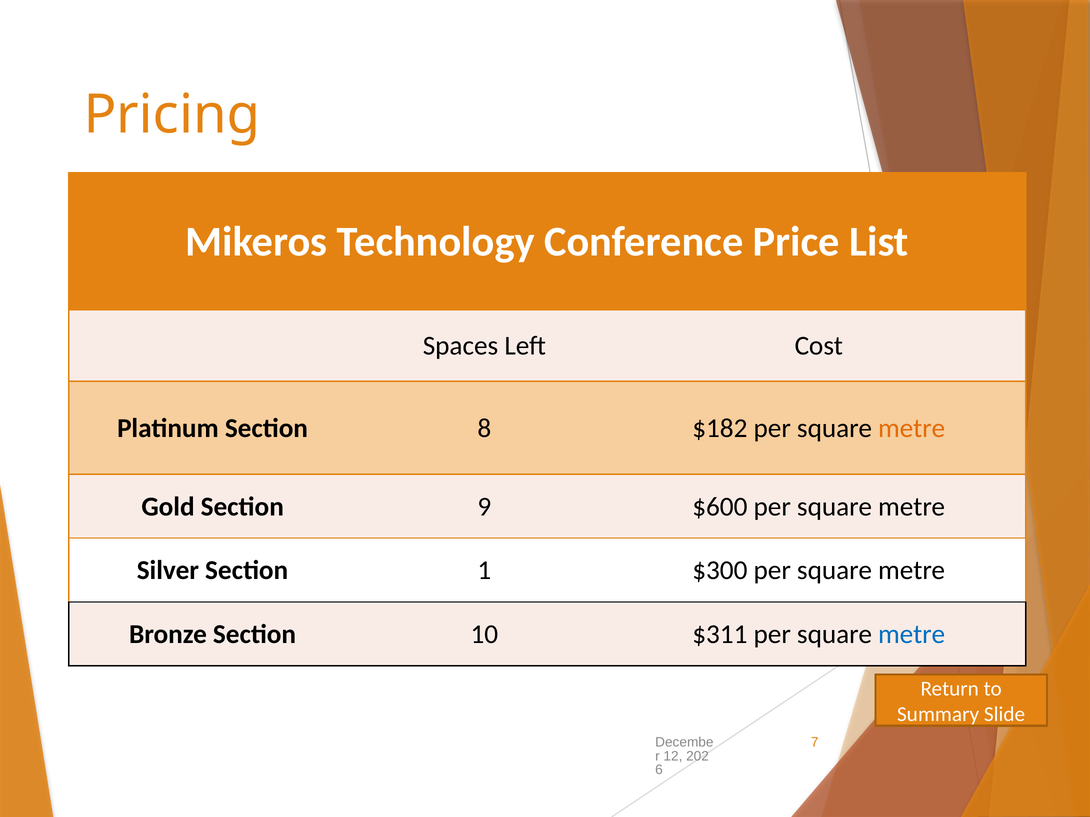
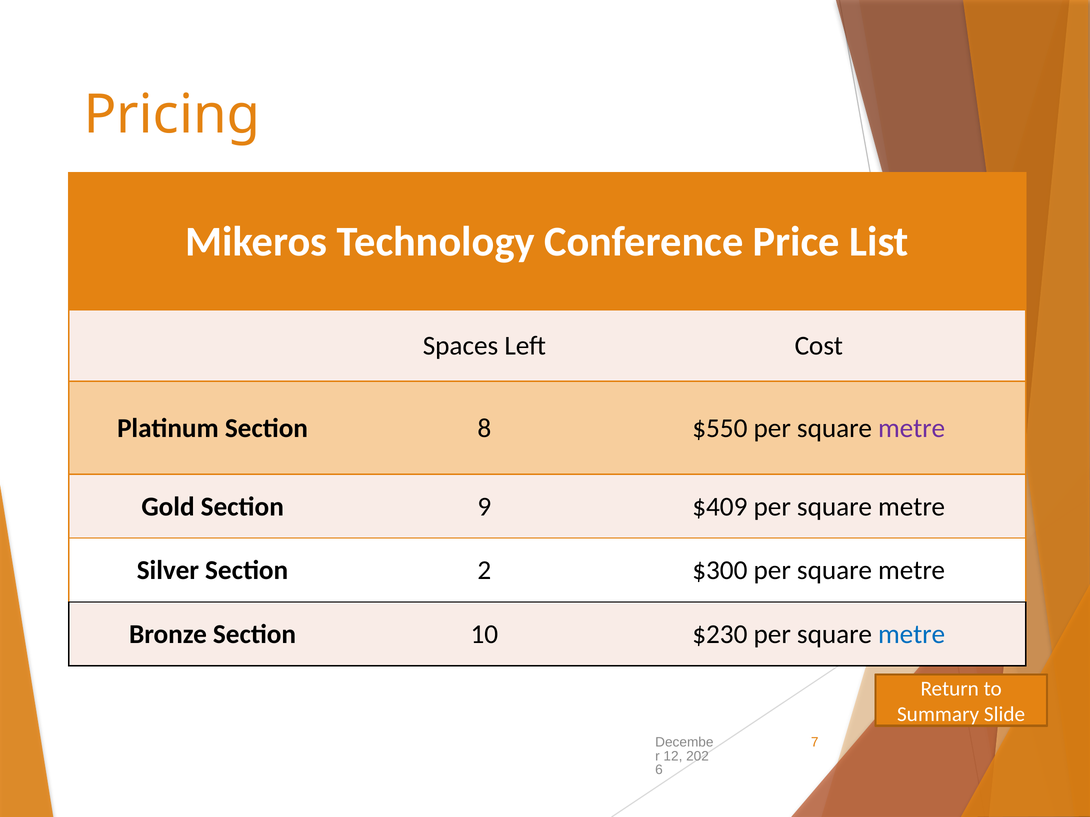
$182: $182 -> $550
metre at (912, 428) colour: orange -> purple
$600: $600 -> $409
1: 1 -> 2
$311: $311 -> $230
